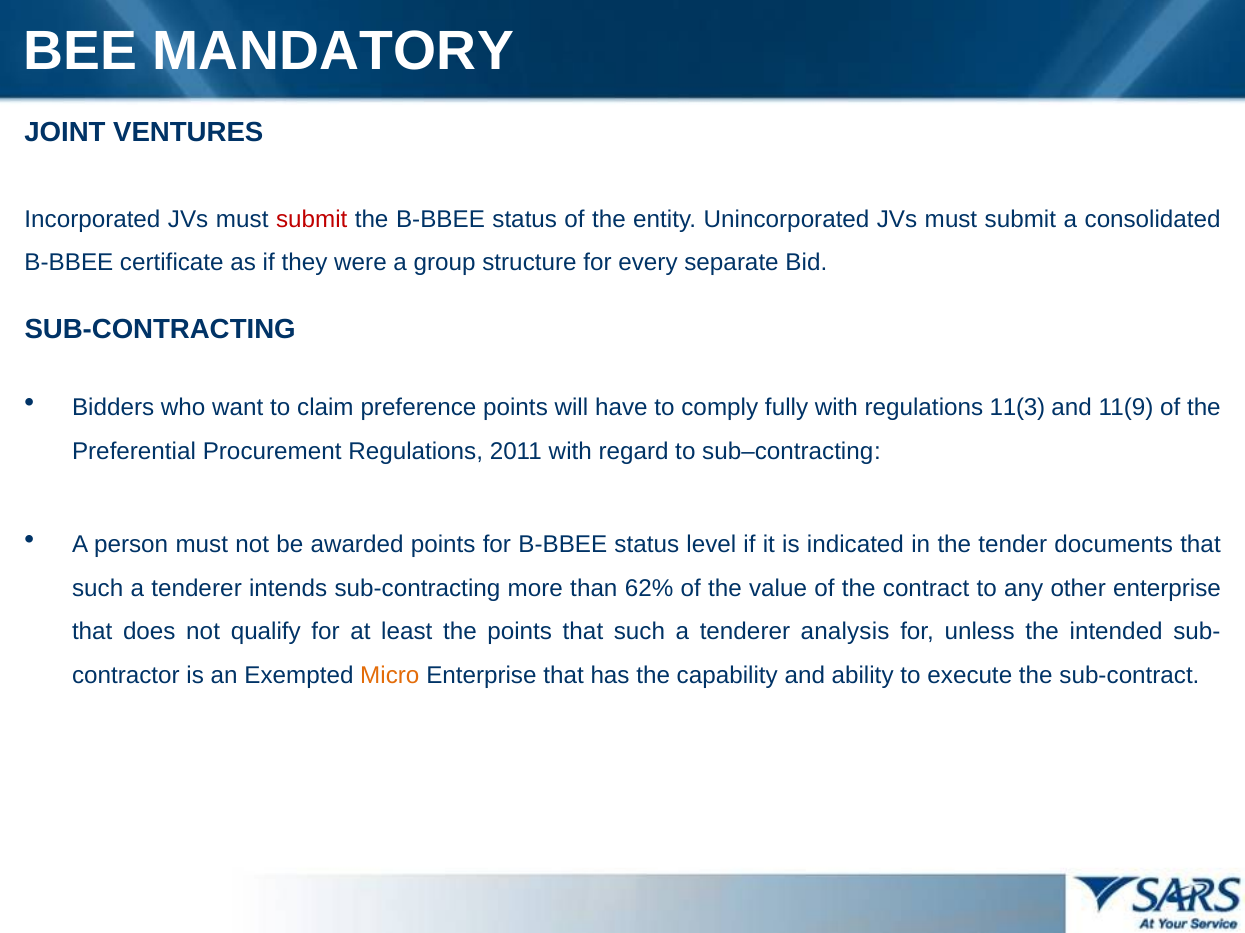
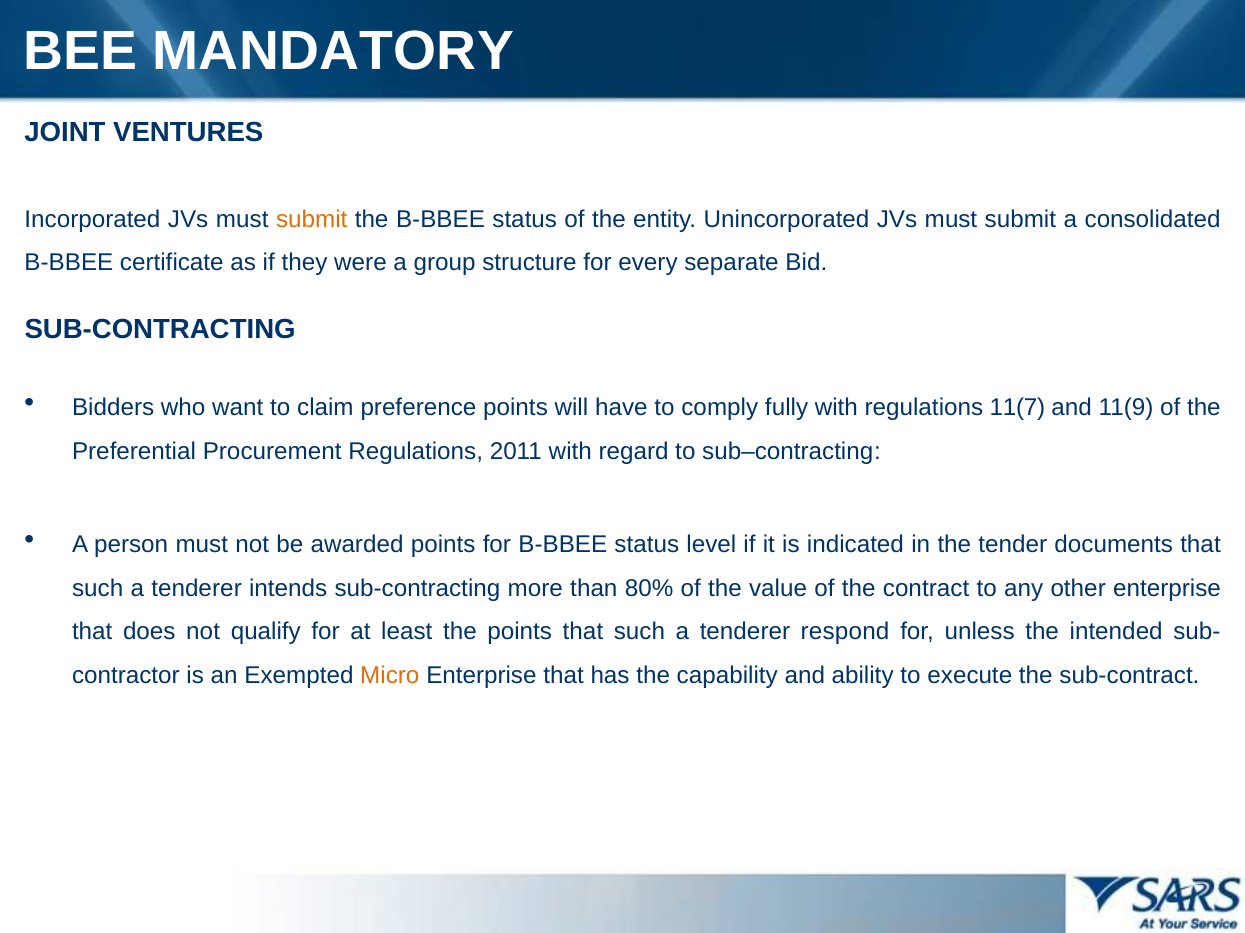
submit at (312, 219) colour: red -> orange
11(3: 11(3 -> 11(7
62%: 62% -> 80%
analysis: analysis -> respond
